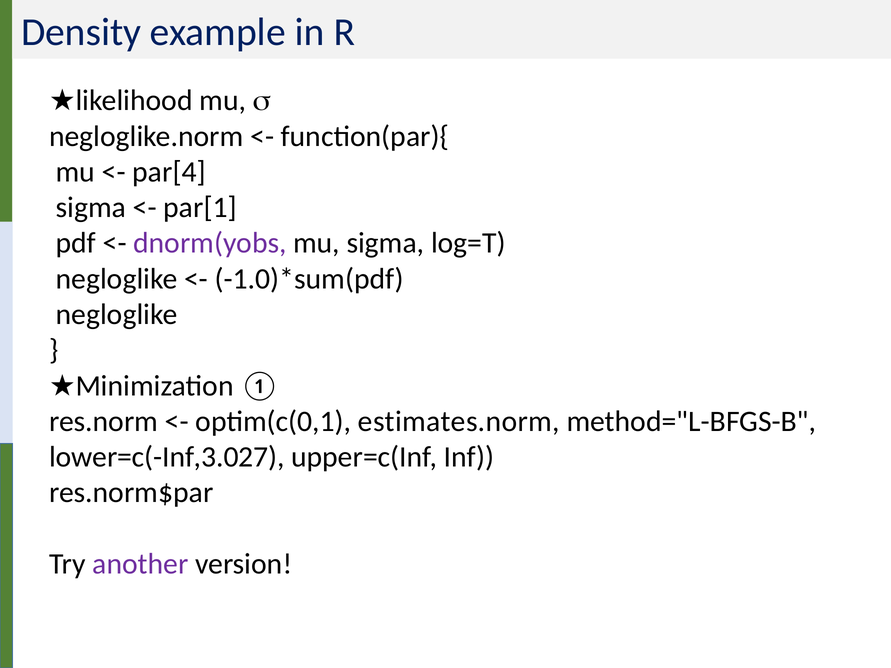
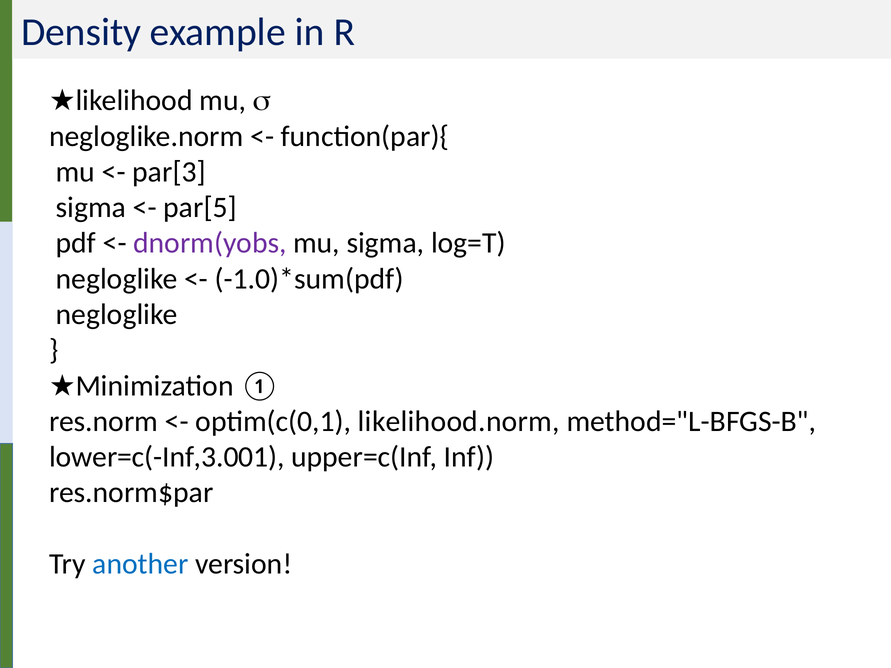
par[4: par[4 -> par[3
par[1: par[1 -> par[5
estimates.norm: estimates.norm -> likelihood.norm
lower=c(-Inf,3.027: lower=c(-Inf,3.027 -> lower=c(-Inf,3.001
another colour: purple -> blue
